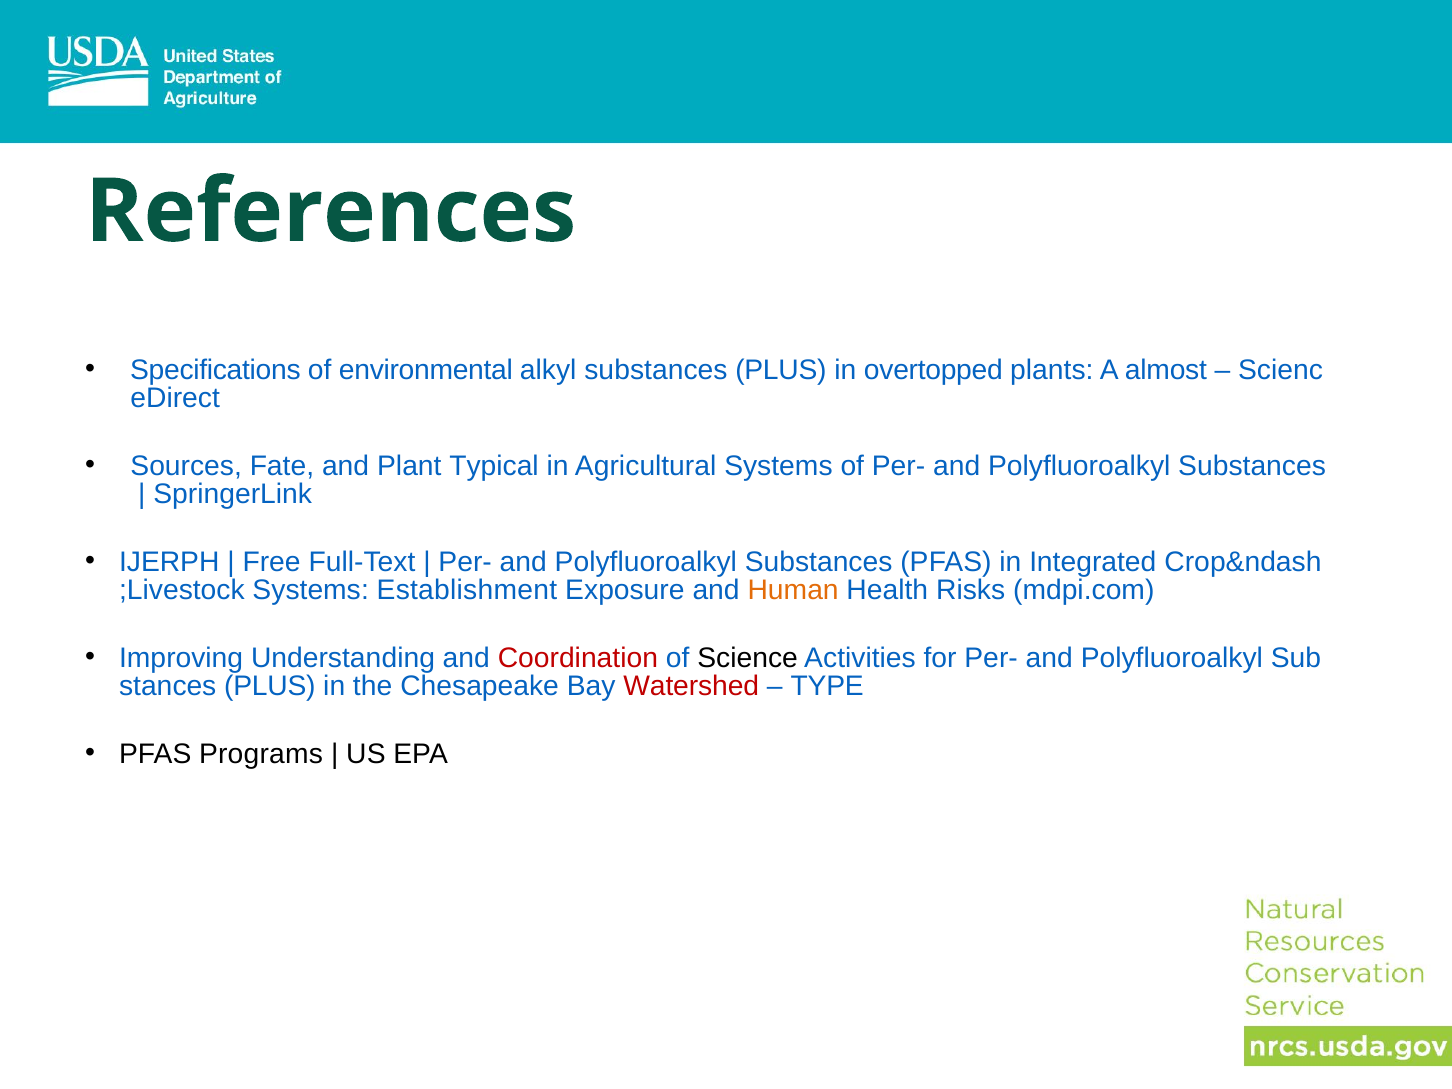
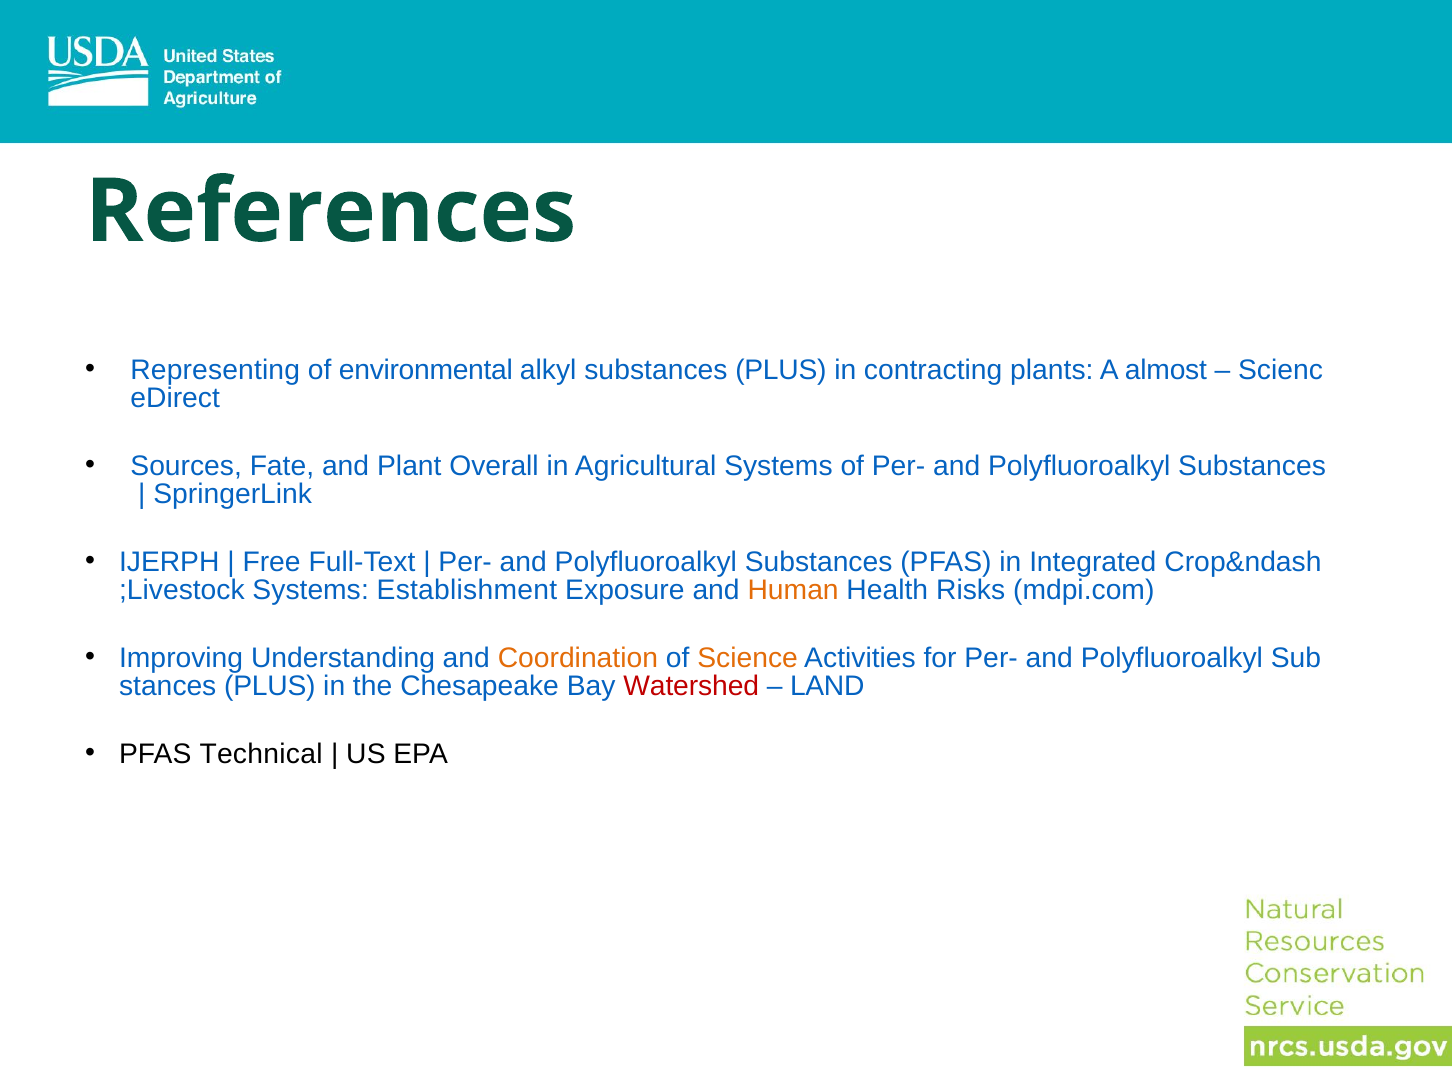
Specifications: Specifications -> Representing
overtopped: overtopped -> contracting
Typical: Typical -> Overall
Coordination colour: red -> orange
Science colour: black -> orange
TYPE: TYPE -> LAND
Programs: Programs -> Technical
